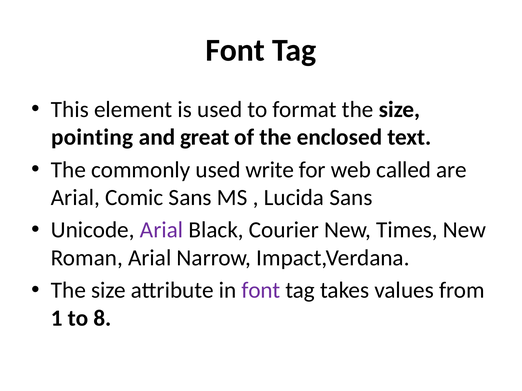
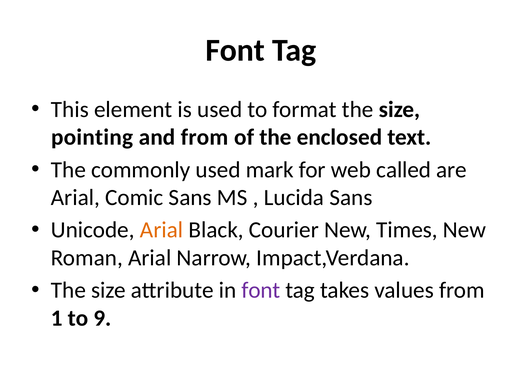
and great: great -> from
write: write -> mark
Arial at (162, 230) colour: purple -> orange
8: 8 -> 9
